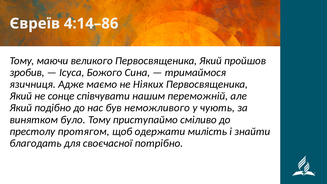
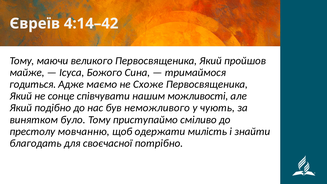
4:14–86: 4:14–86 -> 4:14–42
зробив: зробив -> майже
язичниця: язичниця -> годиться
Ніяких: Ніяких -> Схоже
переможній: переможній -> можливості
протягом: протягом -> мовчанню
